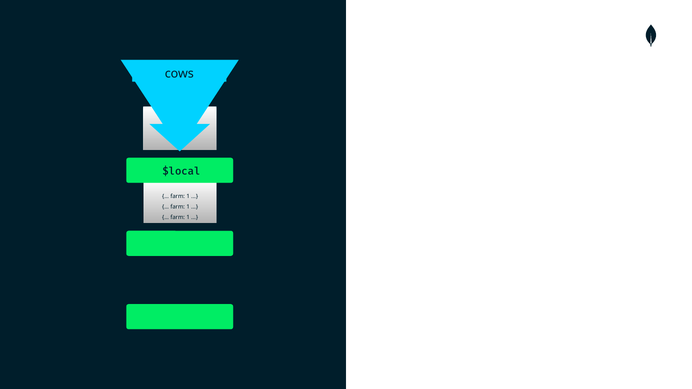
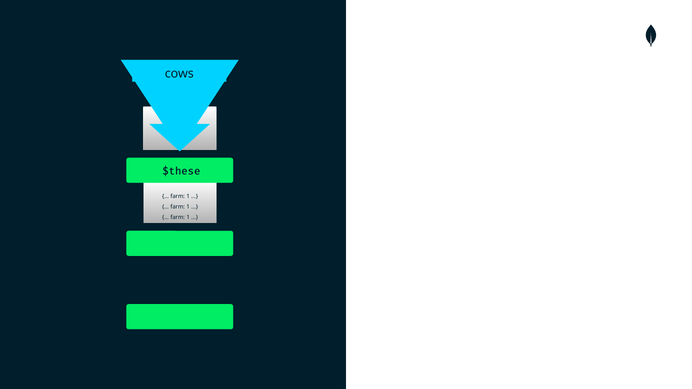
$local: $local -> $these
